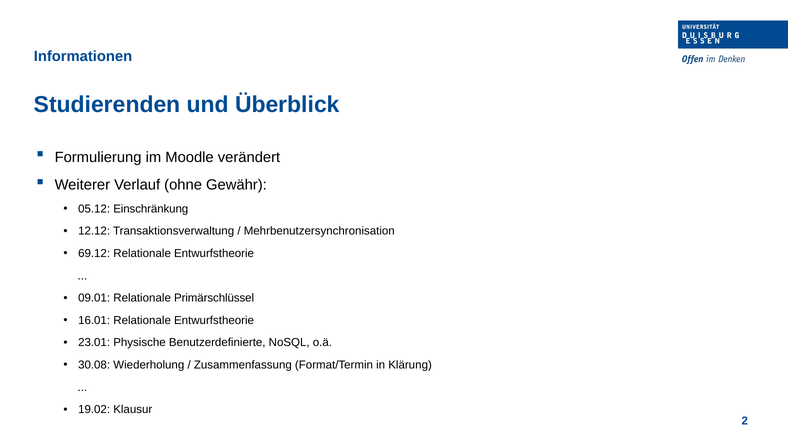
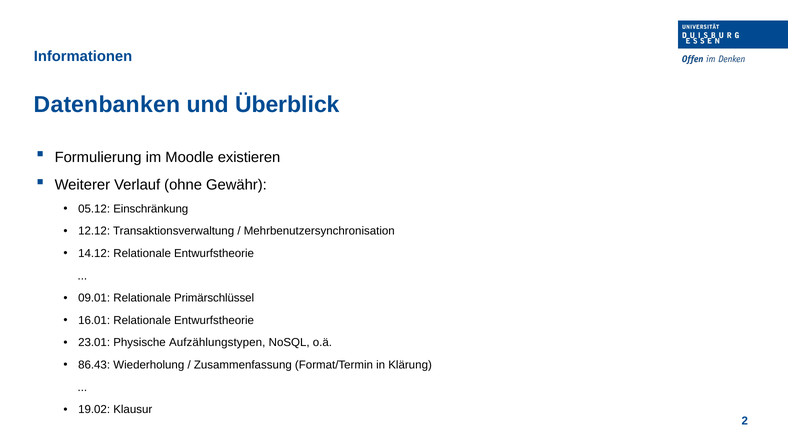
Studierenden: Studierenden -> Datenbanken
verändert: verändert -> existieren
69.12: 69.12 -> 14.12
Benutzerdefinierte: Benutzerdefinierte -> Aufzählungstypen
30.08: 30.08 -> 86.43
